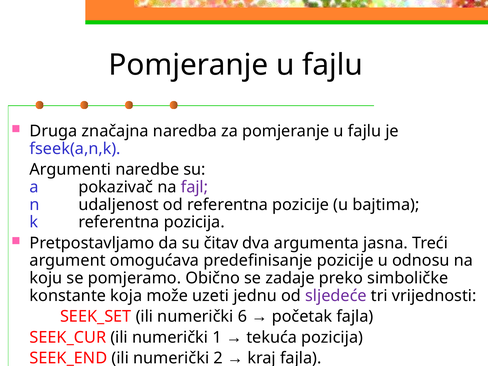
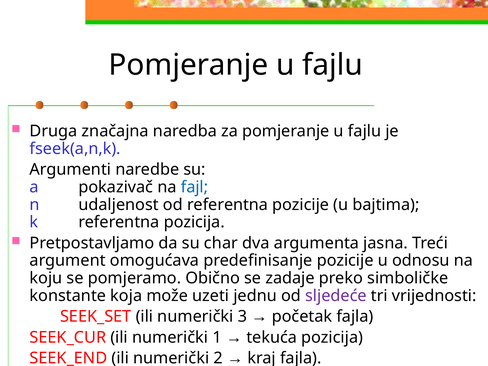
fajl colour: purple -> blue
čitav: čitav -> char
6: 6 -> 3
